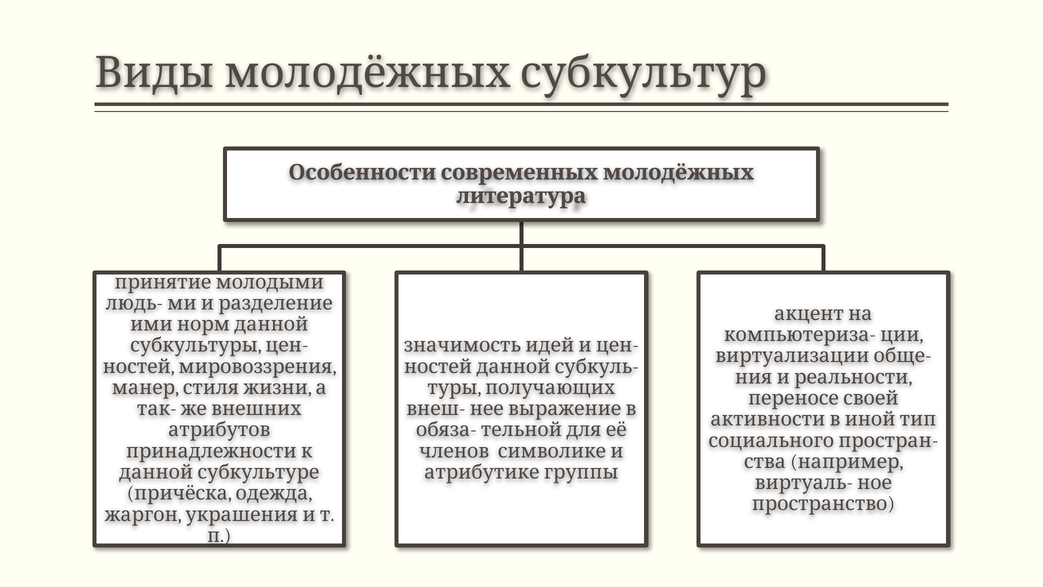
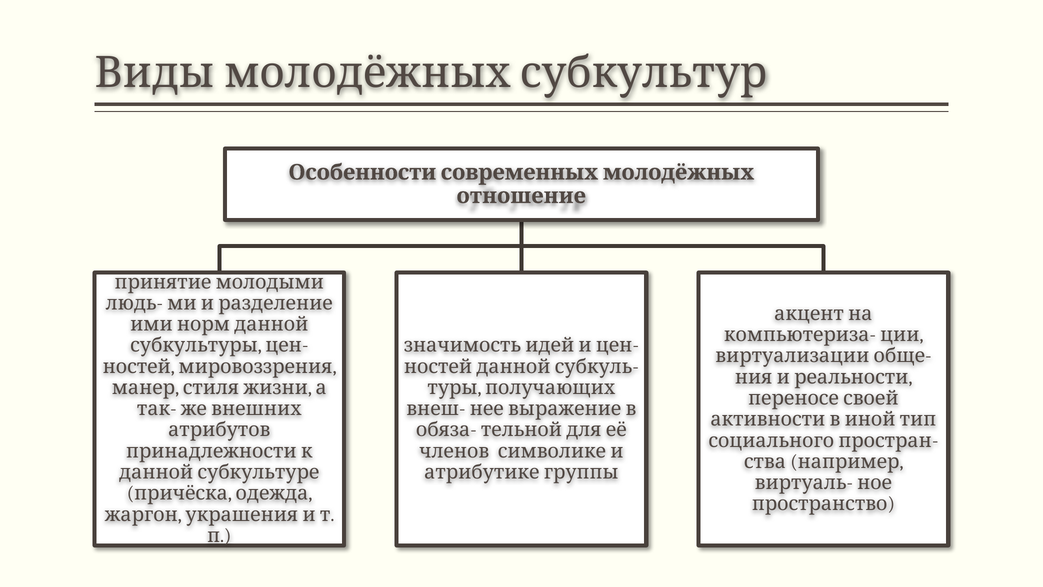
литература: литература -> отношение
